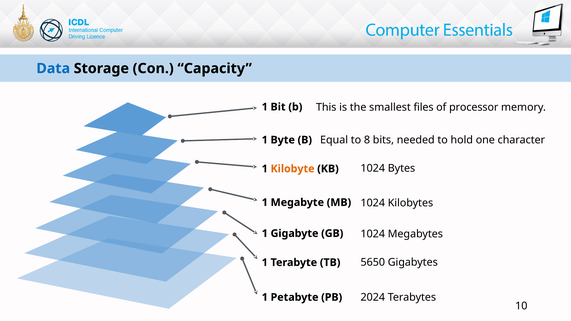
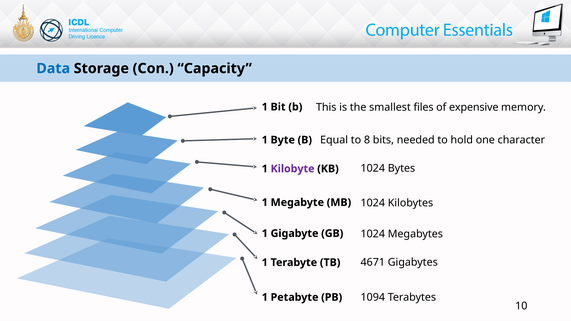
processor: processor -> expensive
Kilobyte colour: orange -> purple
5650: 5650 -> 4671
2024: 2024 -> 1094
